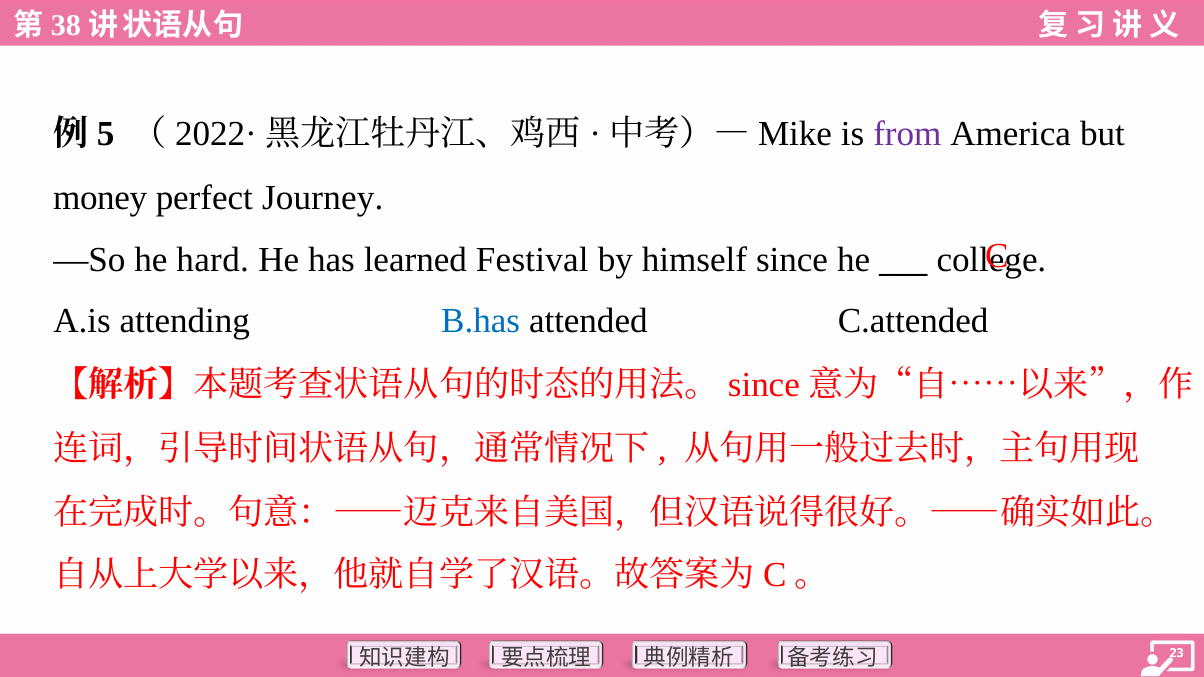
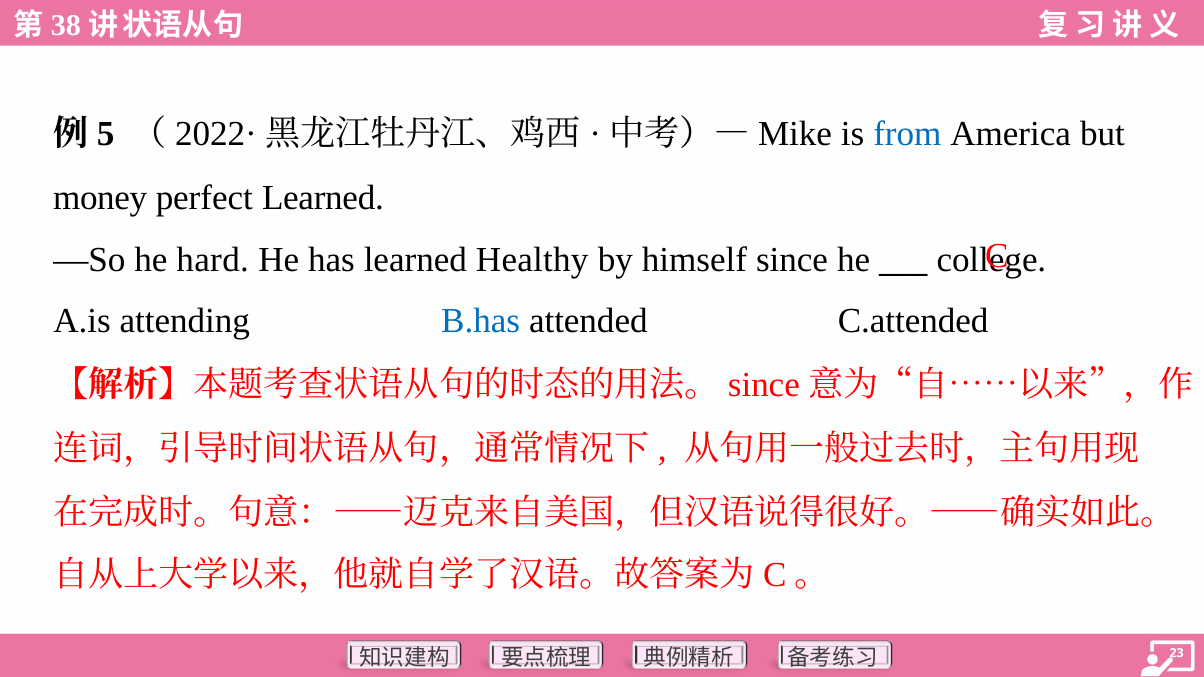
from colour: purple -> blue
perfect Journey: Journey -> Learned
Festival: Festival -> Healthy
